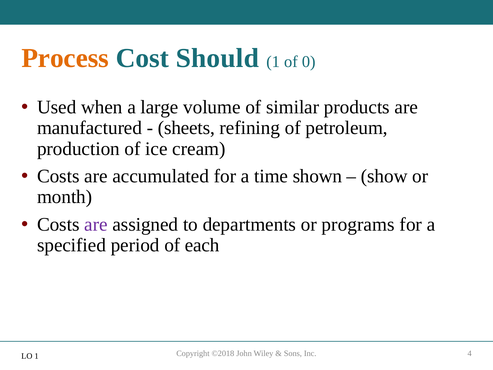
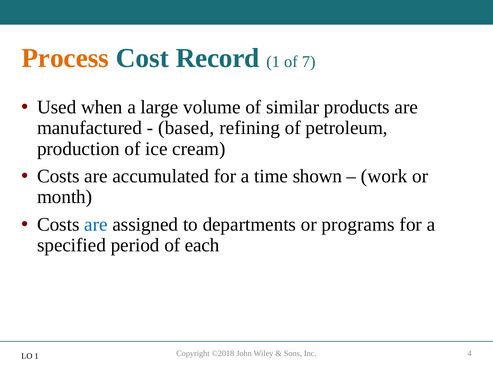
Should: Should -> Record
0: 0 -> 7
sheets: sheets -> based
show: show -> work
are at (96, 224) colour: purple -> blue
